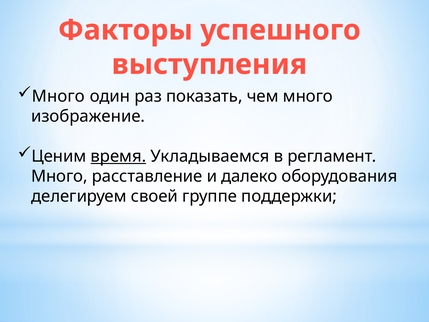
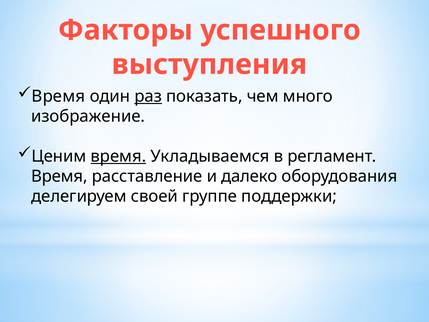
Много at (58, 96): Много -> Время
раз underline: none -> present
Много at (59, 176): Много -> Время
